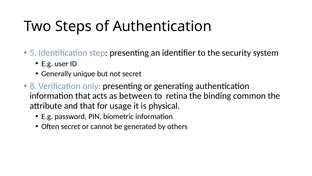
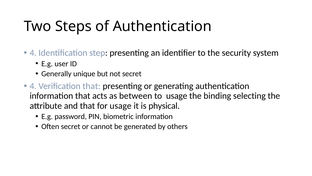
5 at (33, 53): 5 -> 4
8 at (33, 86): 8 -> 4
Verification only: only -> that
to retina: retina -> usage
common: common -> selecting
